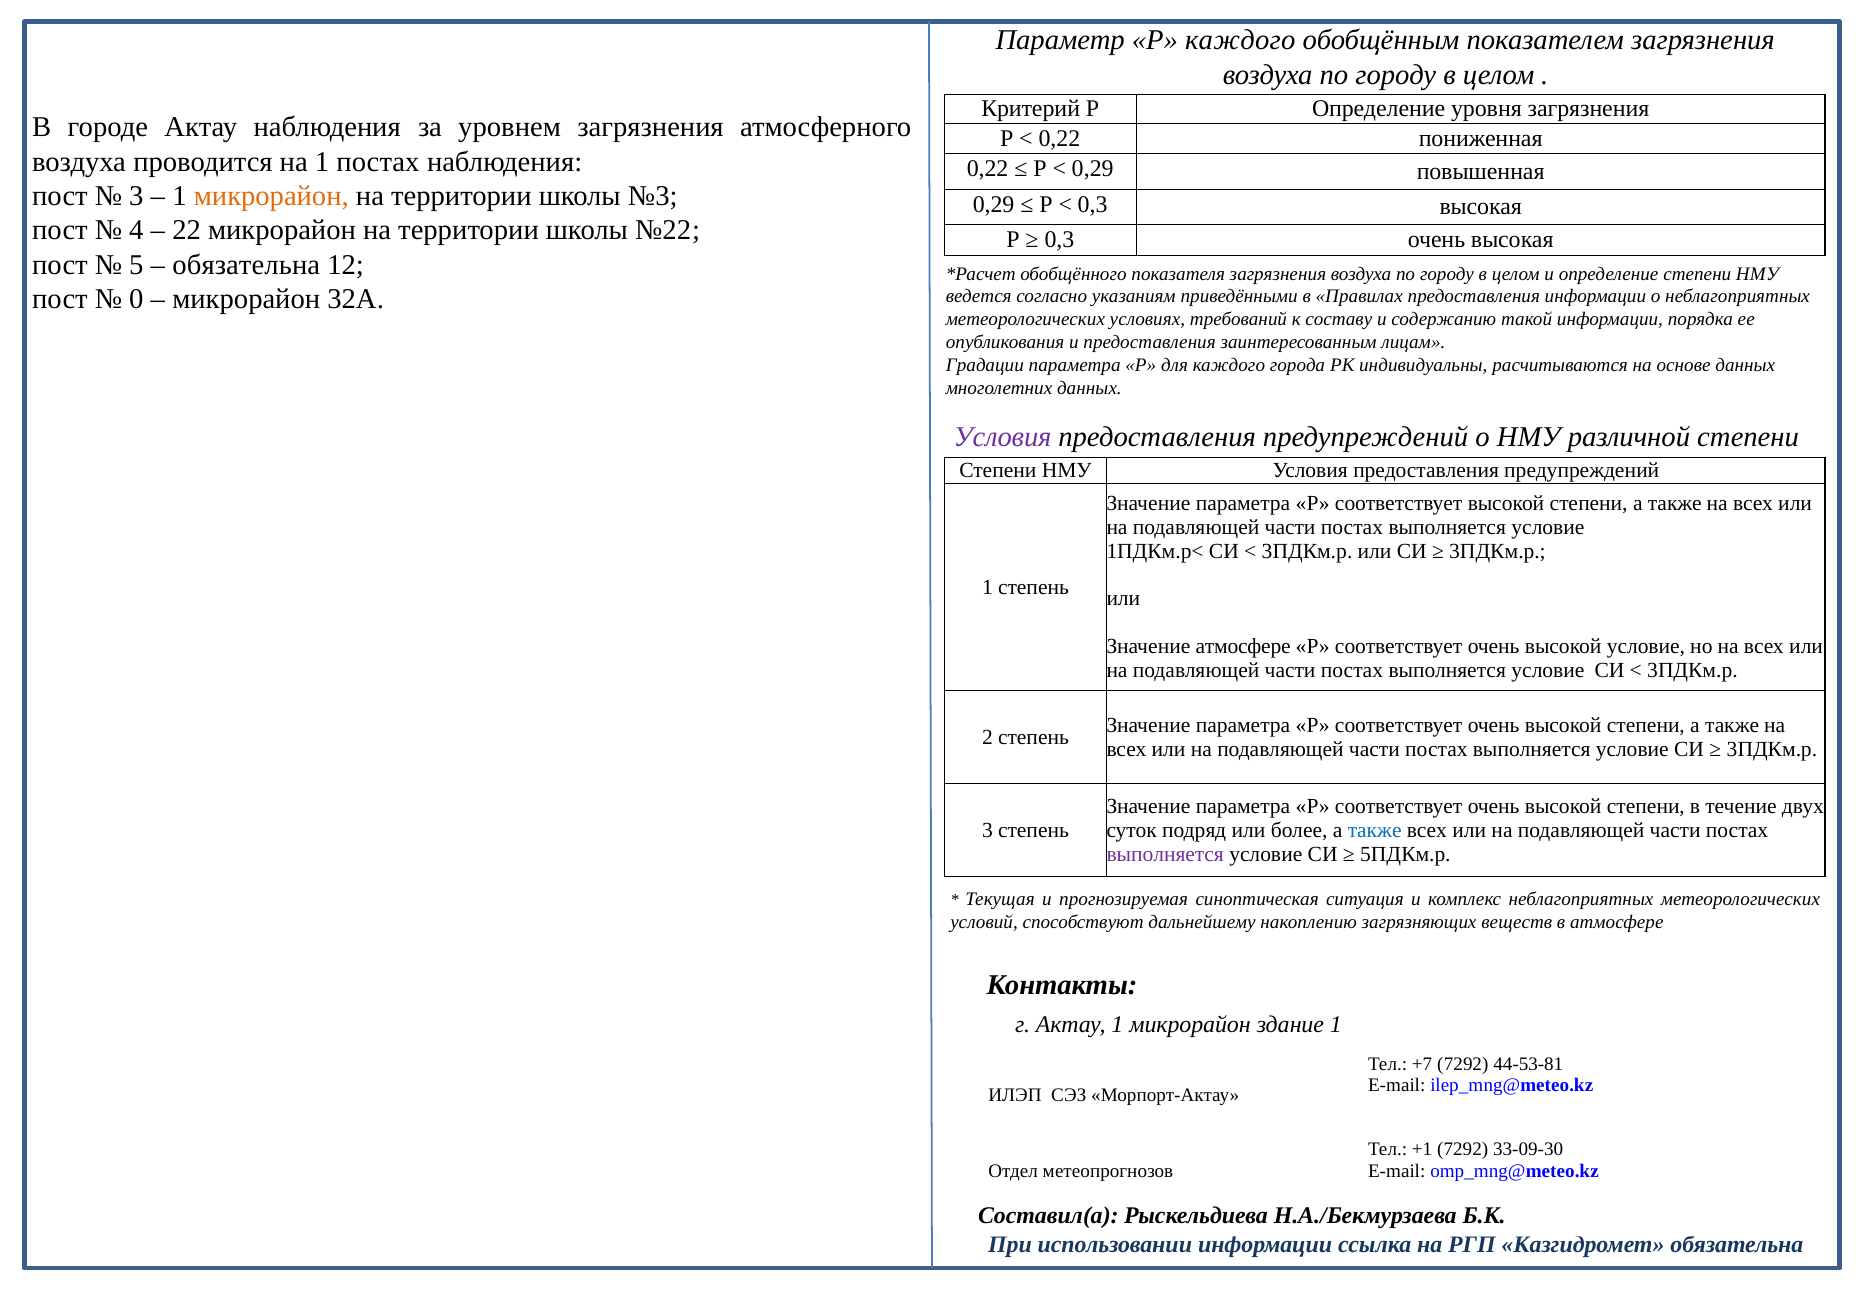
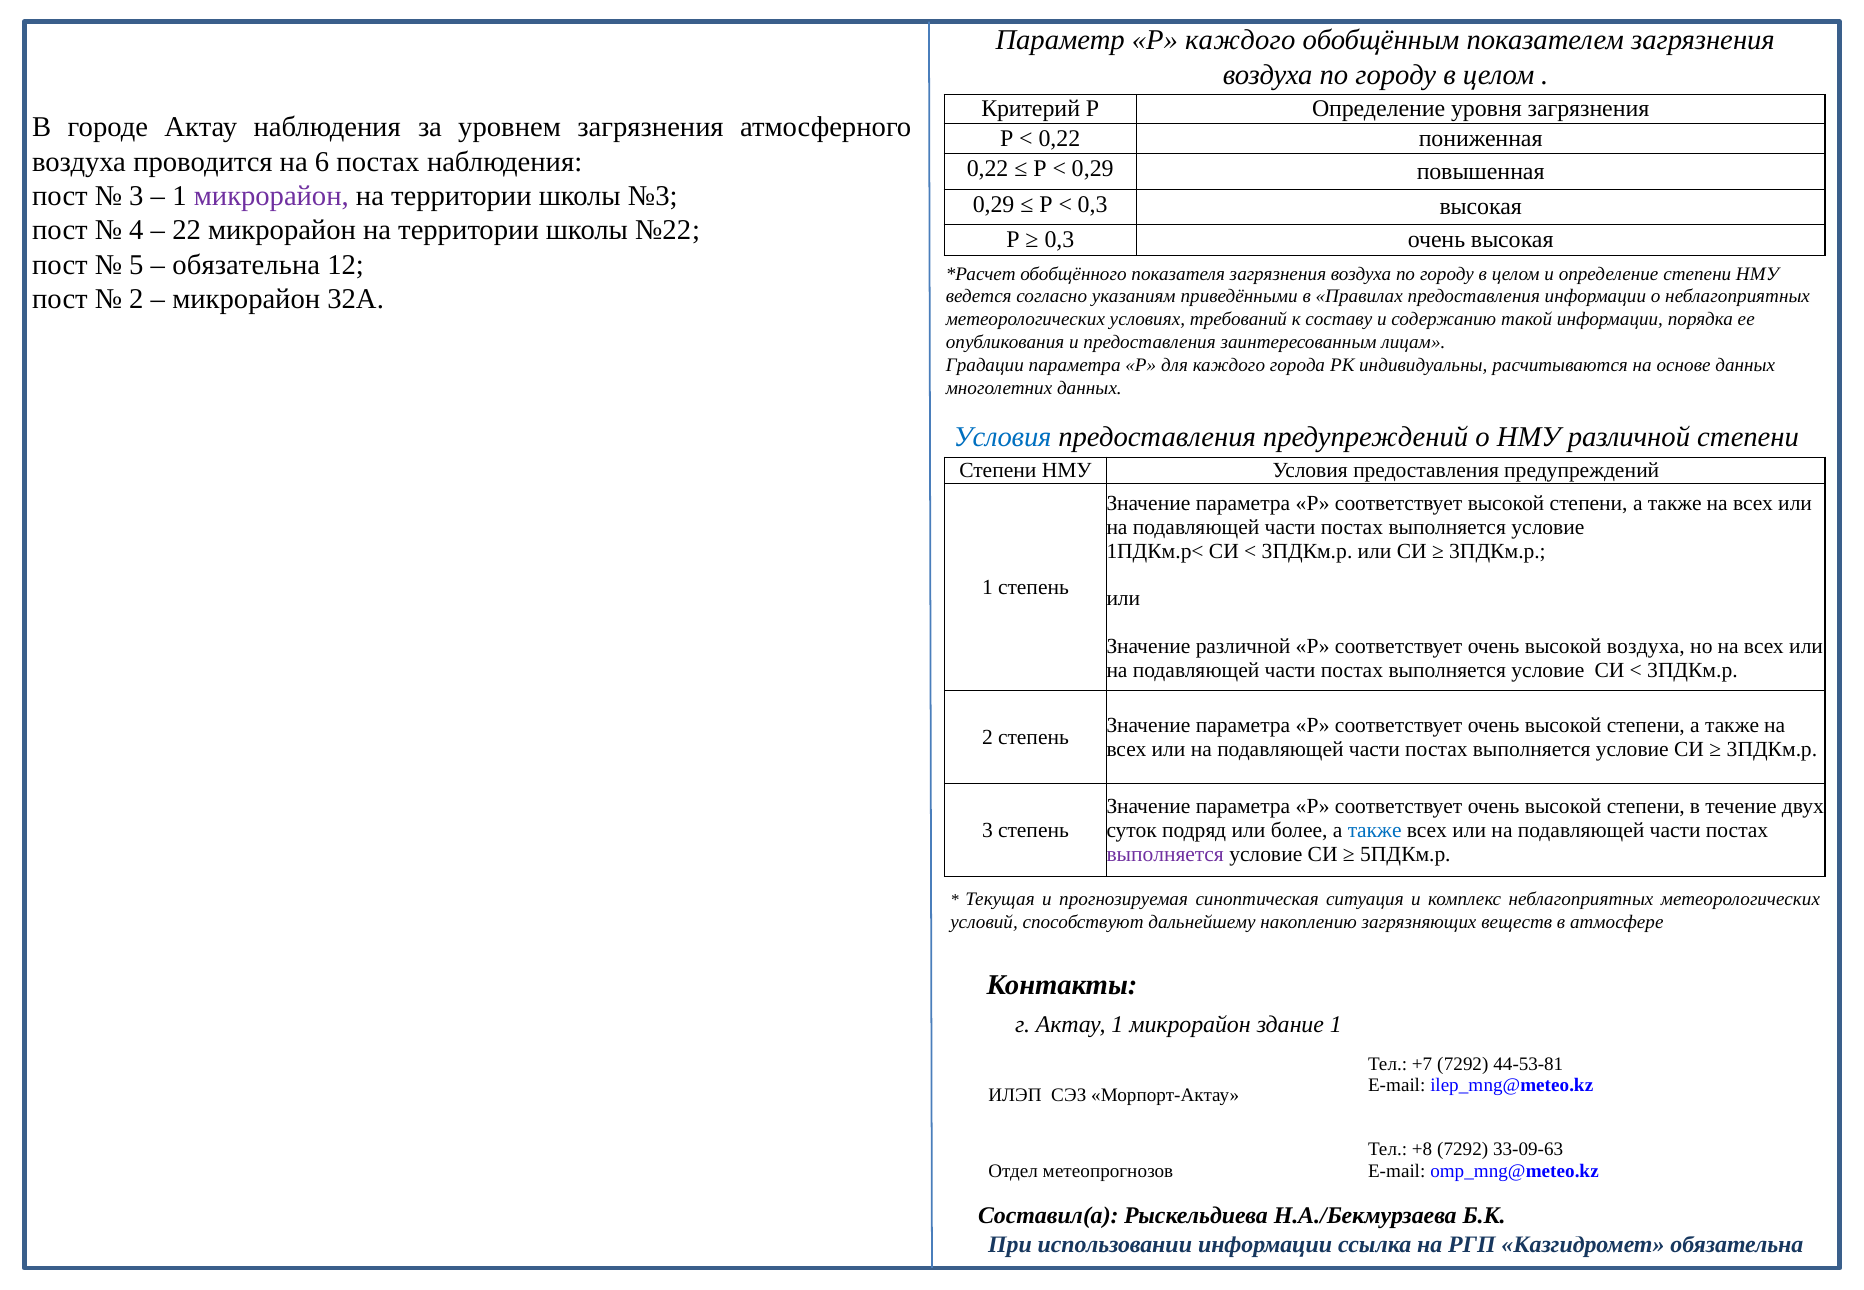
на 1: 1 -> 6
микрорайон at (271, 196) colour: orange -> purple
0 at (136, 299): 0 -> 2
Условия at (1003, 437) colour: purple -> blue
Значение атмосфере: атмосфере -> различной
высокой условие: условие -> воздуха
+1: +1 -> +8
33-09-30: 33-09-30 -> 33-09-63
